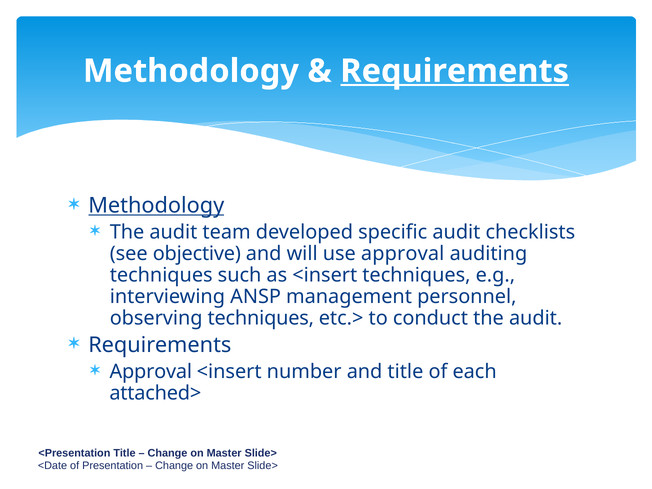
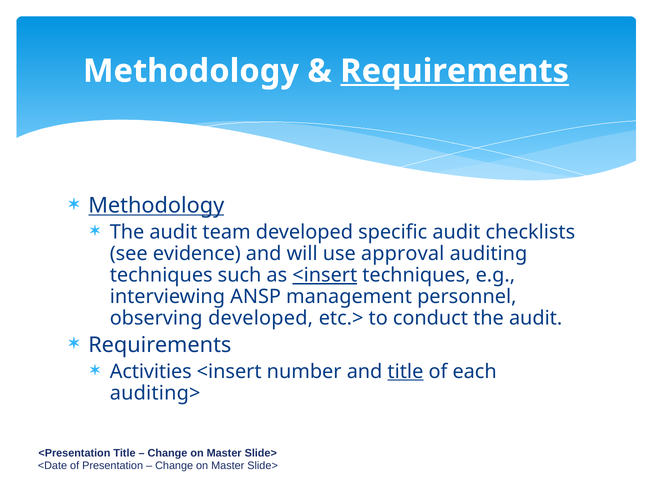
objective: objective -> evidence
<insert at (325, 275) underline: none -> present
observing techniques: techniques -> developed
Approval at (151, 371): Approval -> Activities
title at (405, 371) underline: none -> present
attached>: attached> -> auditing>
